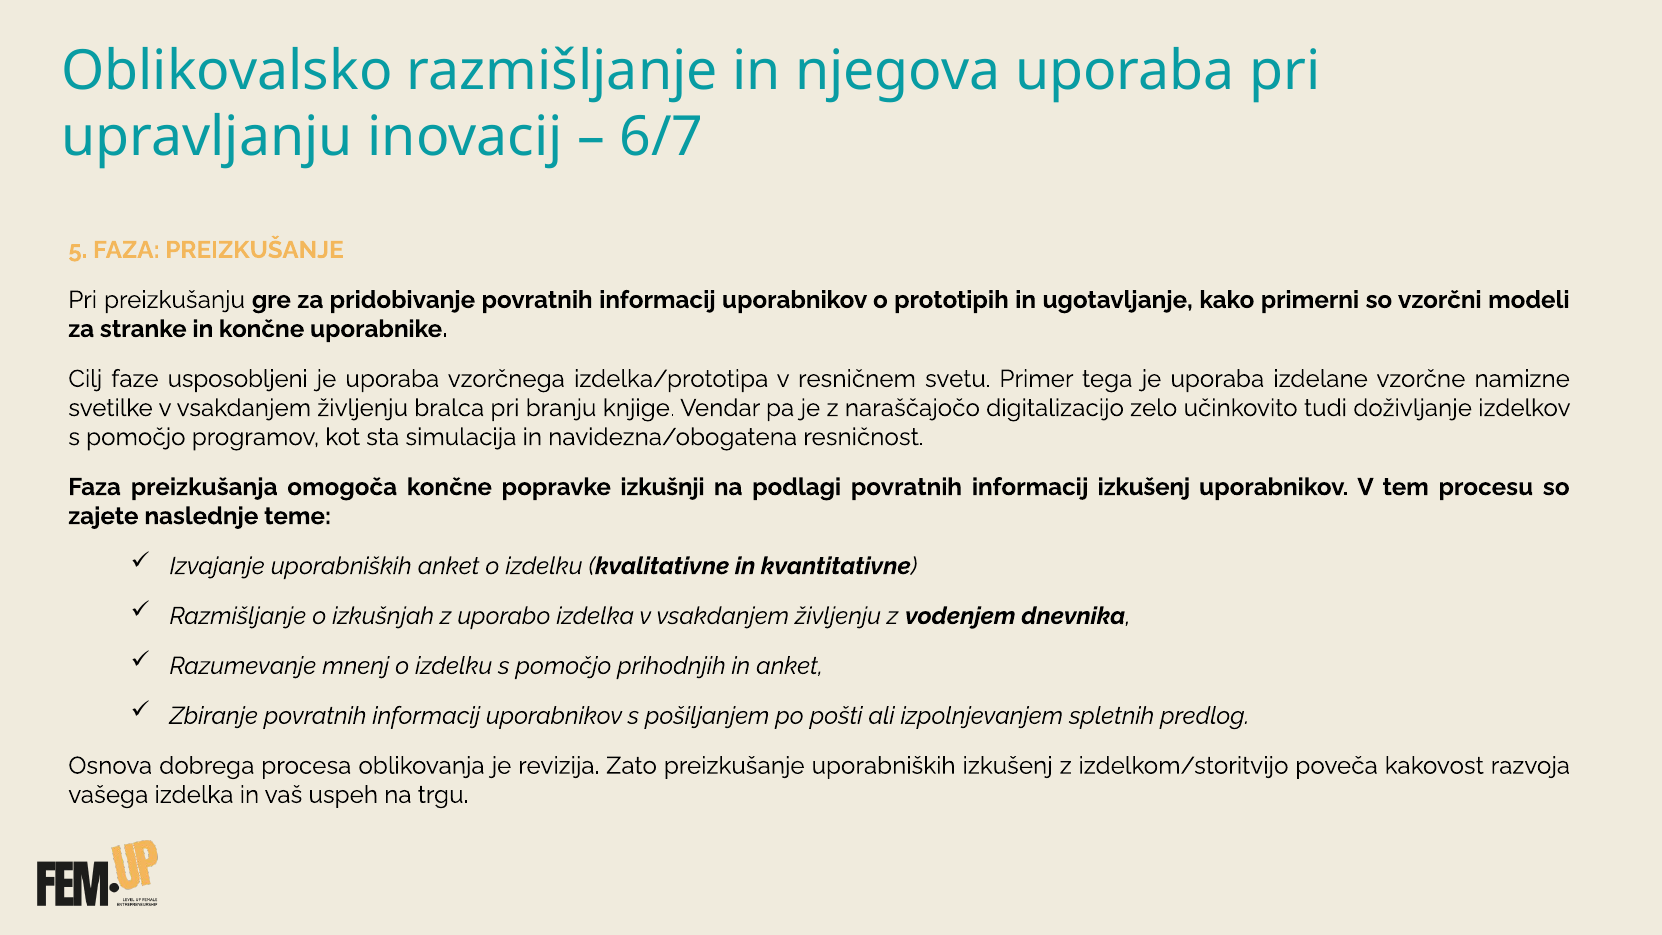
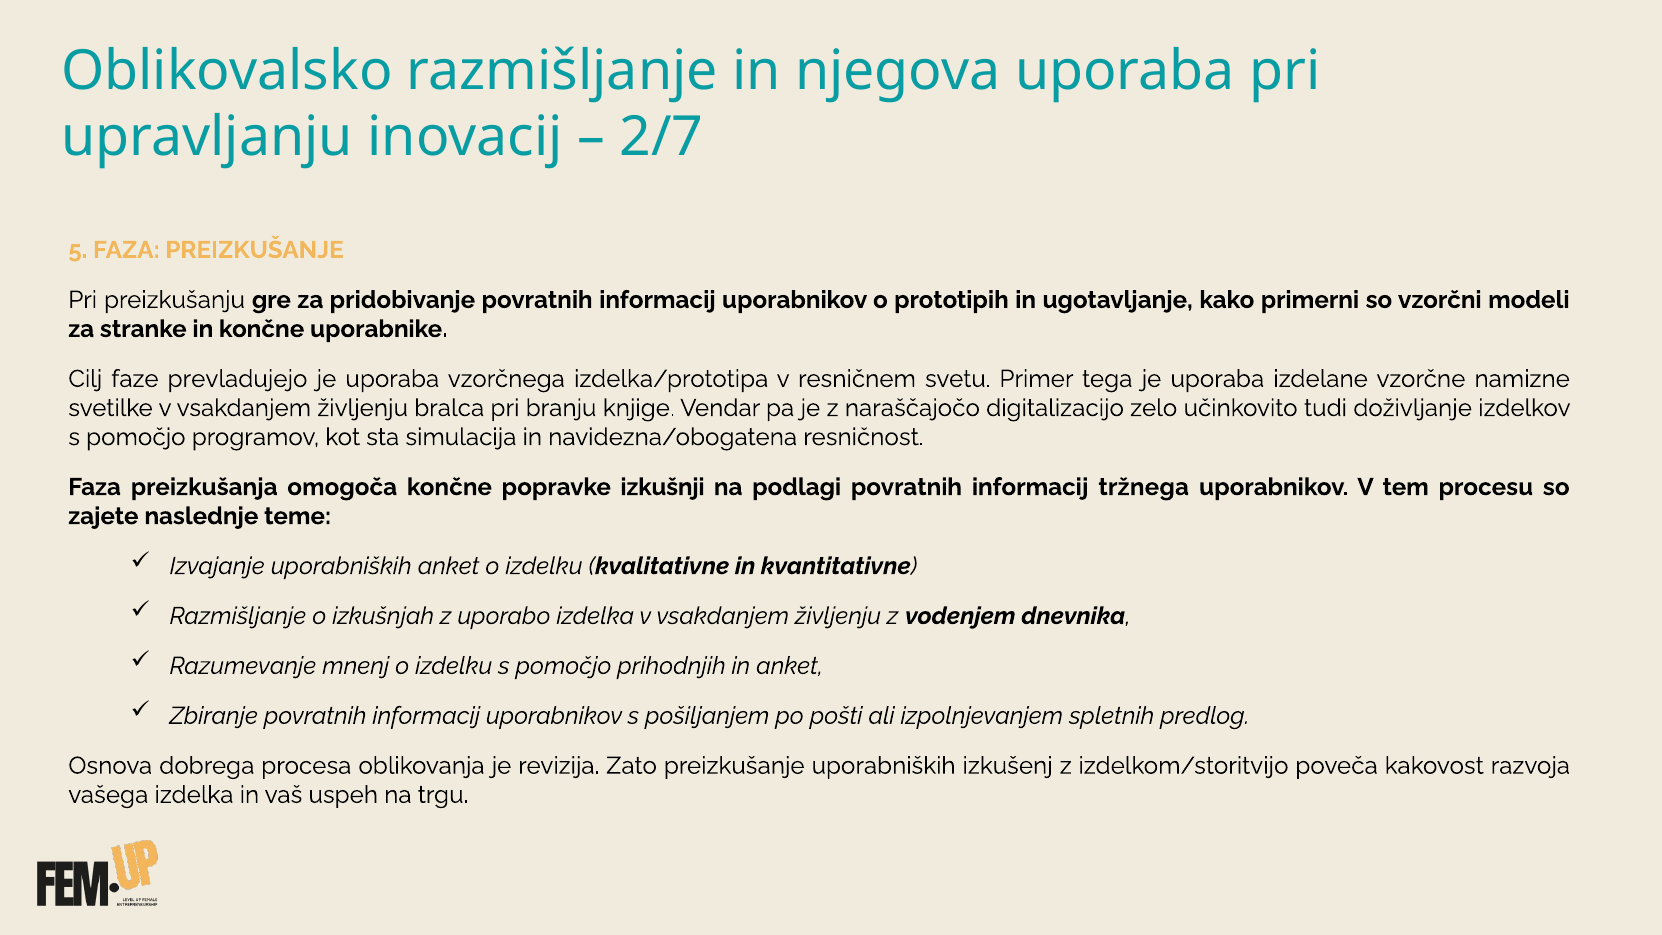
6/7: 6/7 -> 2/7
usposobljeni: usposobljeni -> prevladujejo
informacij izkušenj: izkušenj -> tržnega
